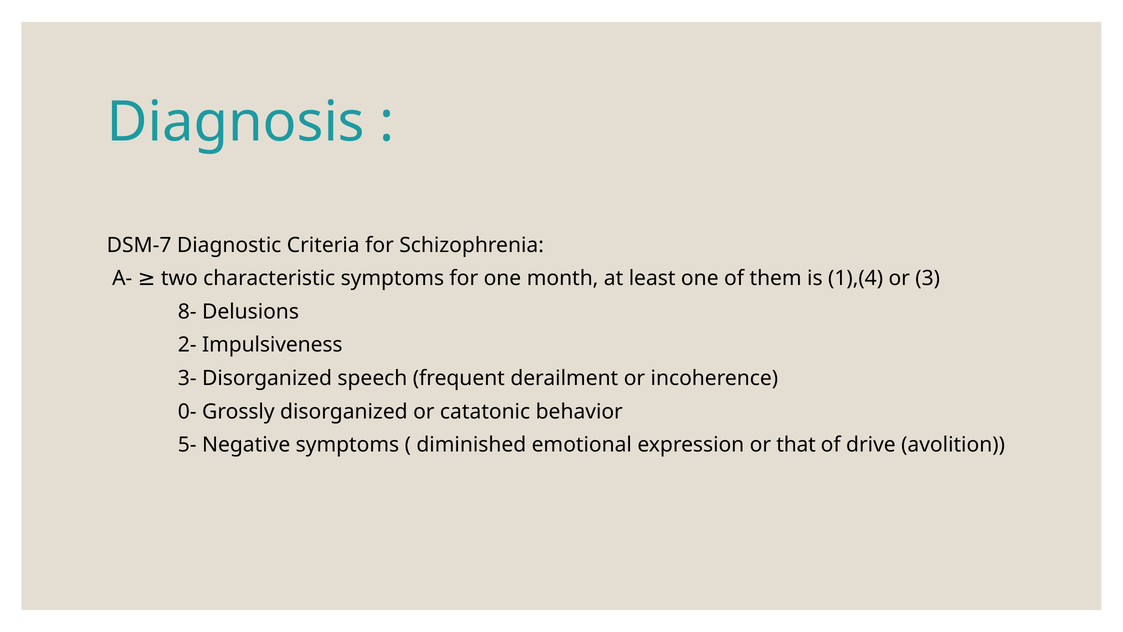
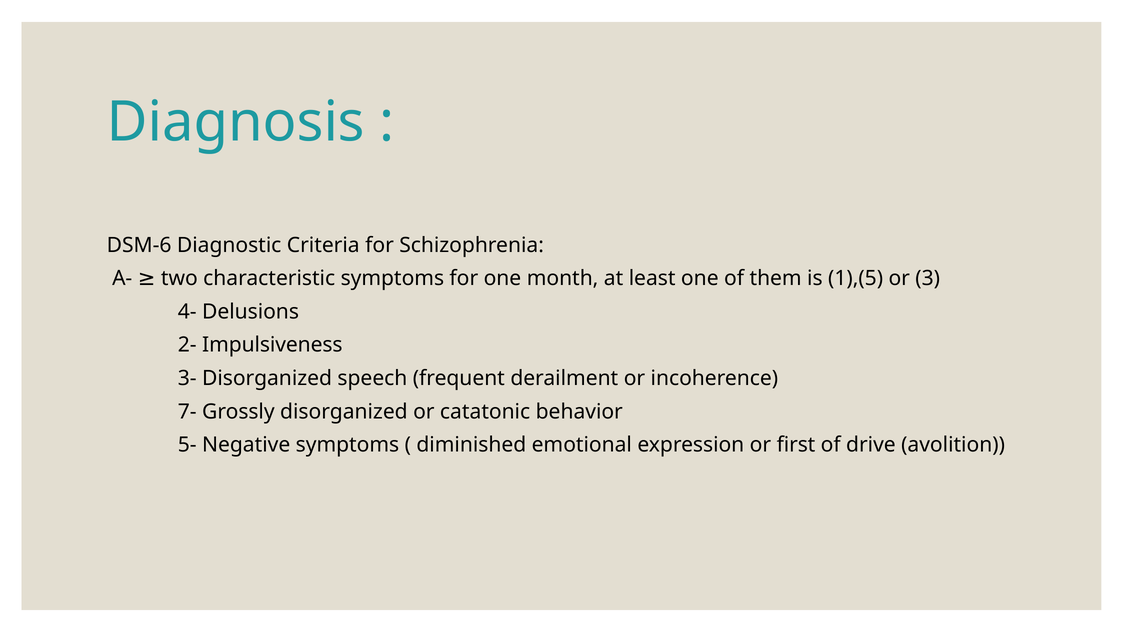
DSM-7: DSM-7 -> DSM-6
1),(4: 1),(4 -> 1),(5
8-: 8- -> 4-
0-: 0- -> 7-
that: that -> first
